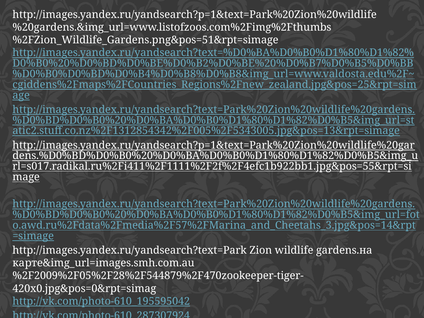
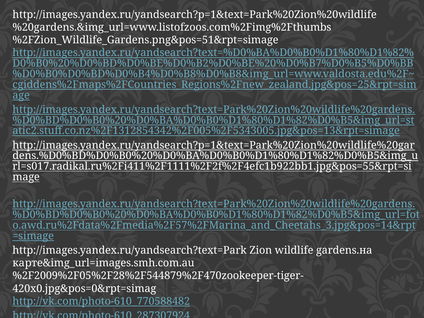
http://vk.com/photo-610_195595042: http://vk.com/photo-610_195595042 -> http://vk.com/photo-610_770588482
